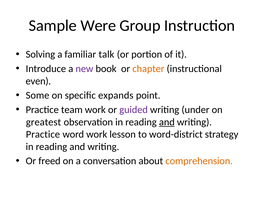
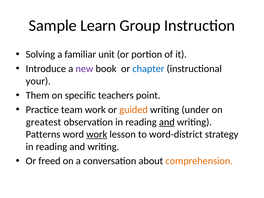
Were: Were -> Learn
talk: talk -> unit
chapter colour: orange -> blue
even: even -> your
Some: Some -> Them
expands: expands -> teachers
guided colour: purple -> orange
Practice at (43, 134): Practice -> Patterns
work at (97, 134) underline: none -> present
